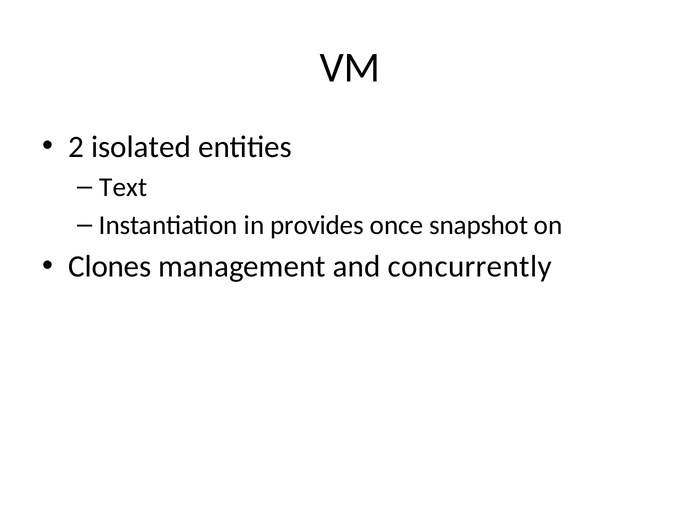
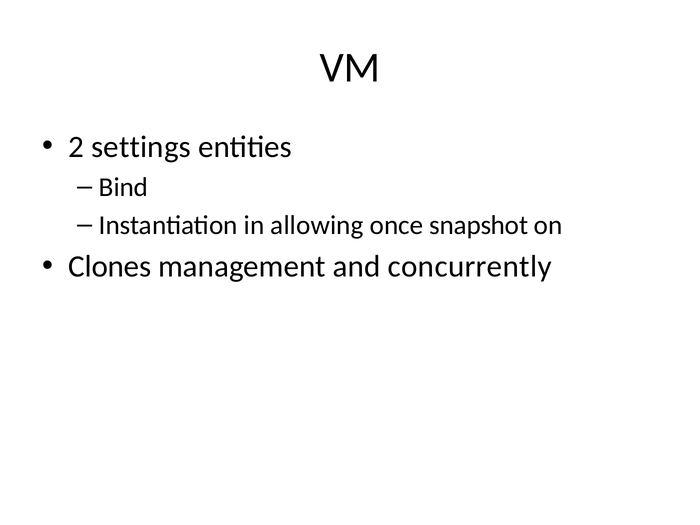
isolated: isolated -> settings
Text: Text -> Bind
provides: provides -> allowing
